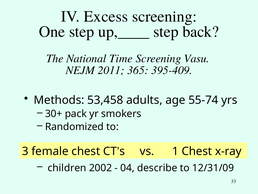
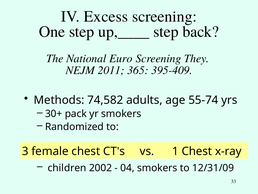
Time: Time -> Euro
Vasu: Vasu -> They
53,458: 53,458 -> 74,582
04 describe: describe -> smokers
